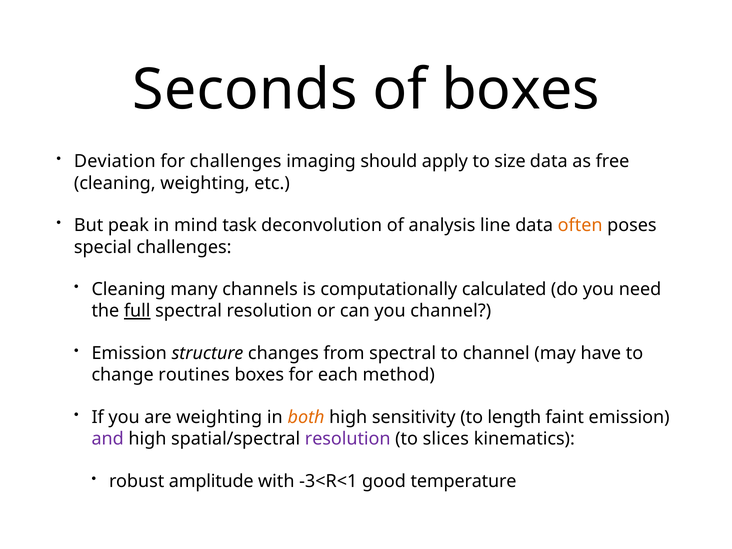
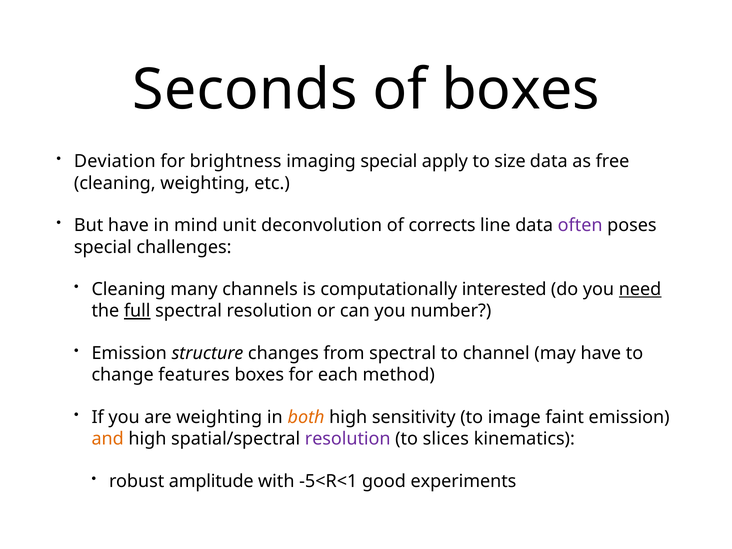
for challenges: challenges -> brightness
imaging should: should -> special
But peak: peak -> have
task: task -> unit
analysis: analysis -> corrects
often colour: orange -> purple
calculated: calculated -> interested
need underline: none -> present
you channel: channel -> number
routines: routines -> features
length: length -> image
and colour: purple -> orange
-3<R<1: -3<R<1 -> -5<R<1
temperature: temperature -> experiments
